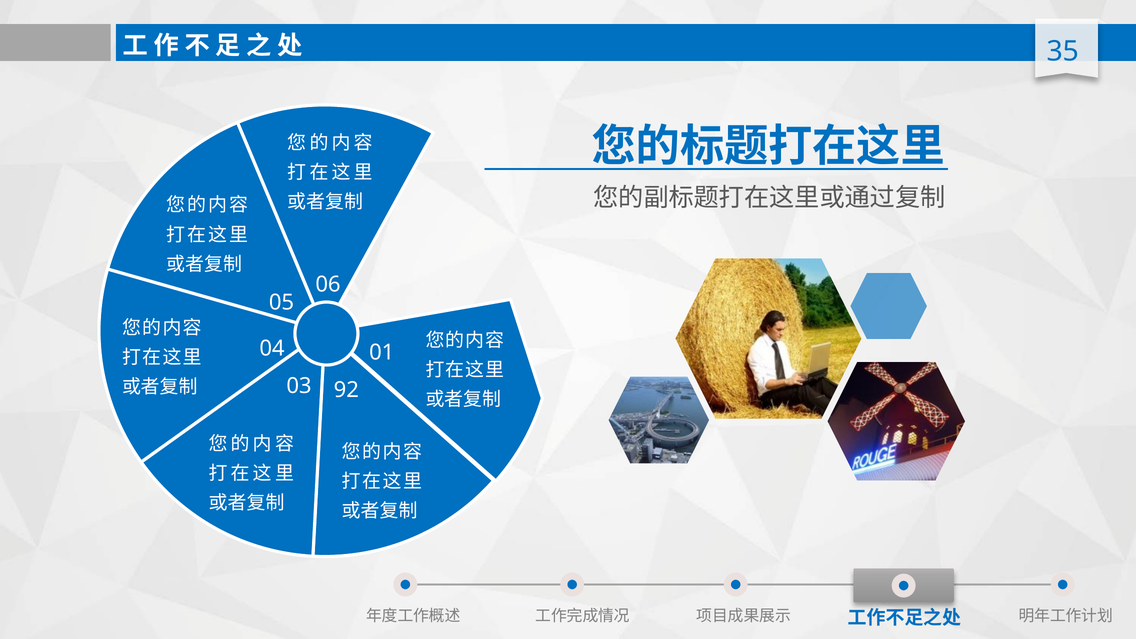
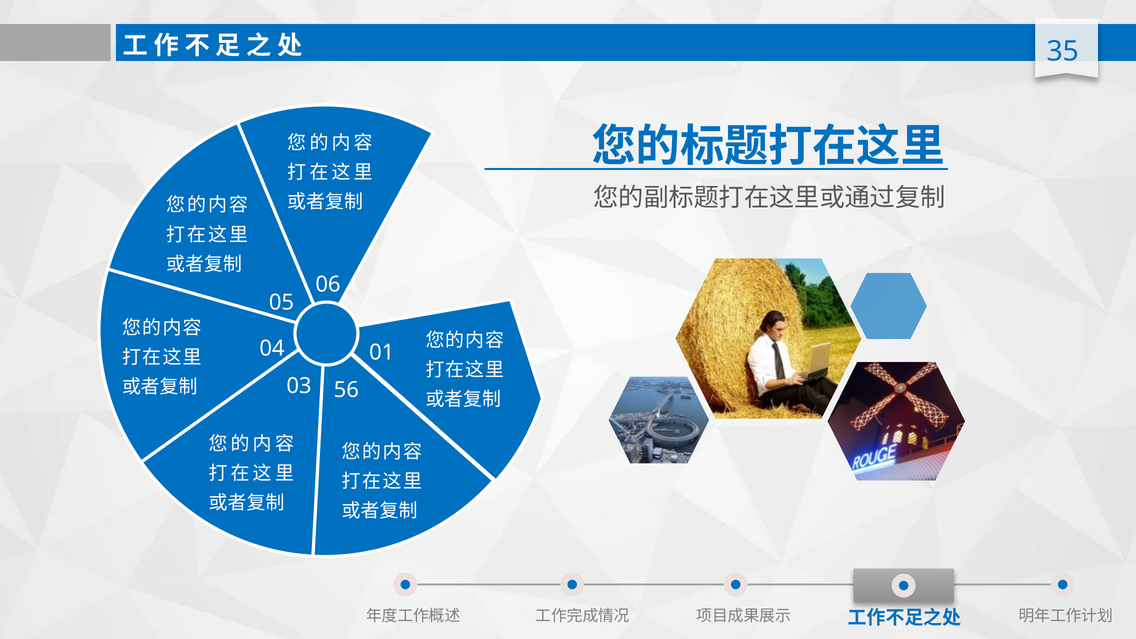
92: 92 -> 56
